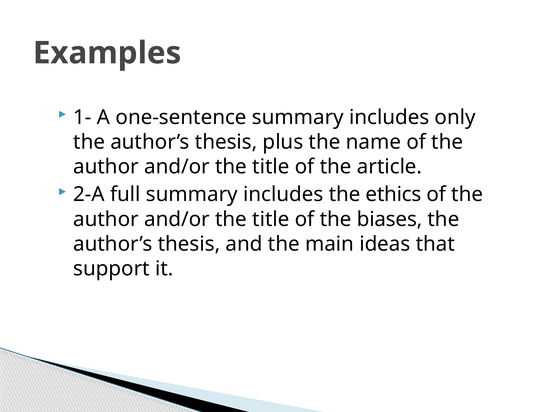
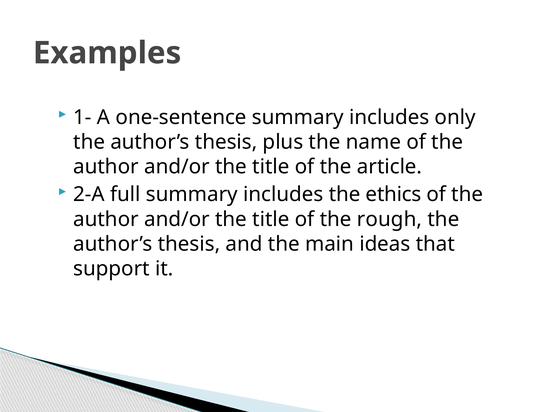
biases: biases -> rough
